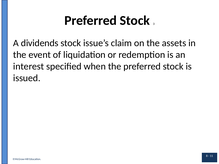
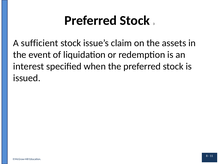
dividends: dividends -> sufficient
